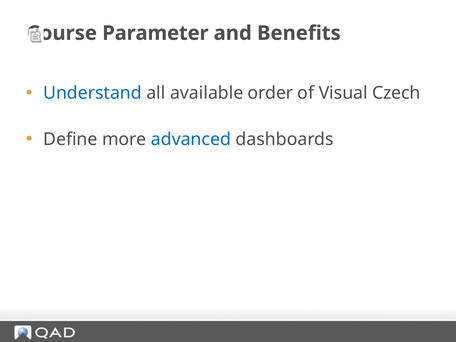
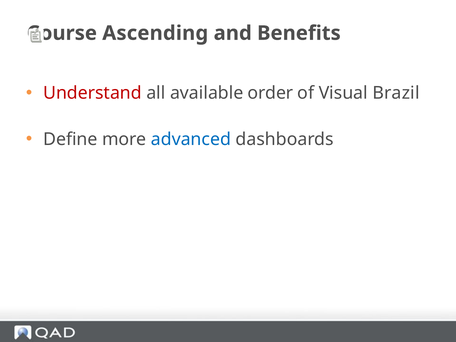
Parameter: Parameter -> Ascending
Understand colour: blue -> red
Czech: Czech -> Brazil
